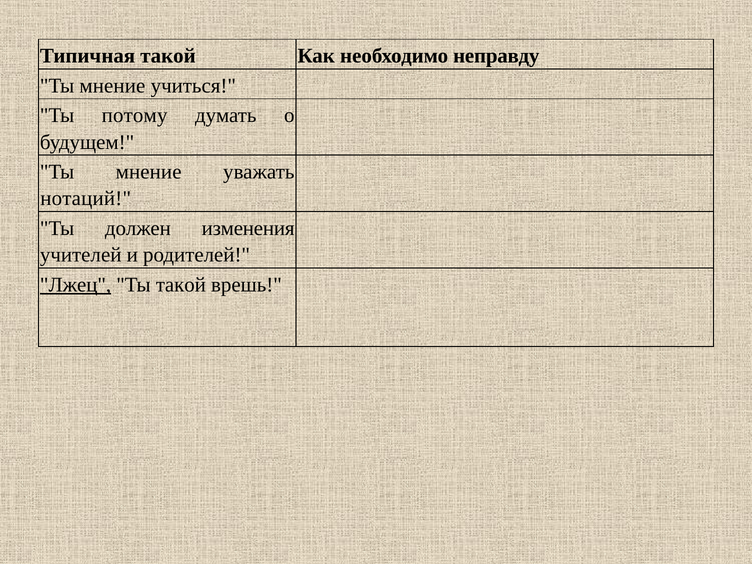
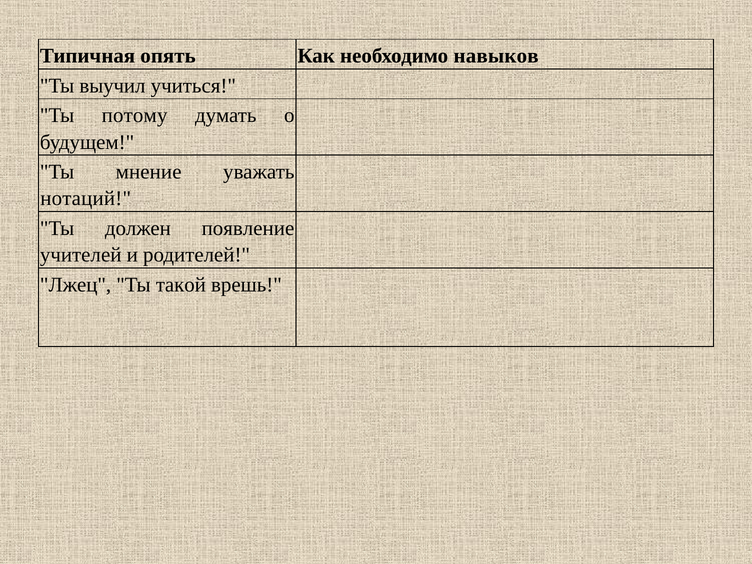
Типичная такой: такой -> опять
неправду: неправду -> навыков
мнение at (112, 86): мнение -> выучил
изменения: изменения -> появление
Лжец underline: present -> none
